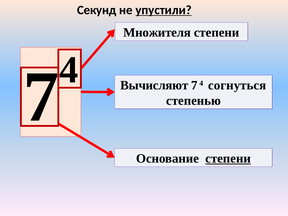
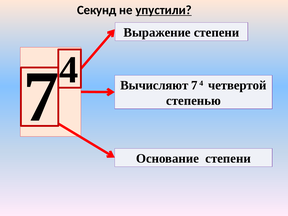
Множителя: Множителя -> Выражение
согнуться: согнуться -> четвертой
степени at (228, 158) underline: present -> none
